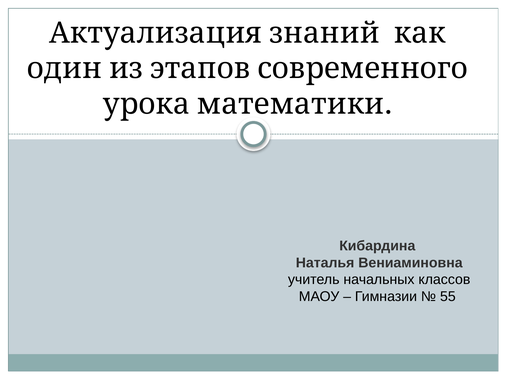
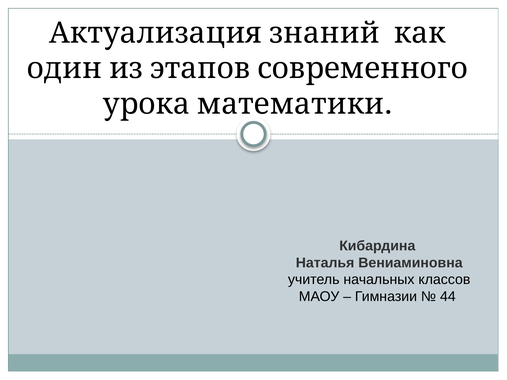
55: 55 -> 44
